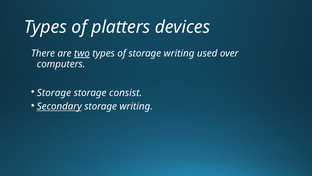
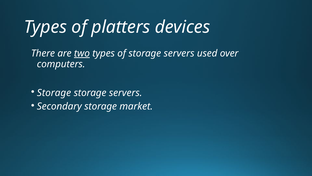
of storage writing: writing -> servers
consist at (126, 93): consist -> servers
Secondary underline: present -> none
writing at (136, 106): writing -> market
